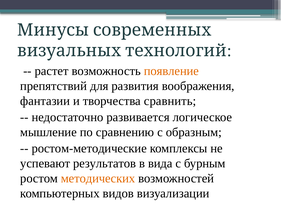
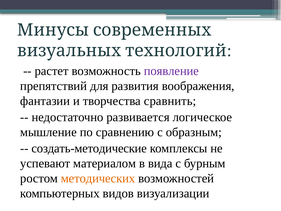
появление colour: orange -> purple
ростом-методические: ростом-методические -> создать-методические
результатов: результатов -> материалом
